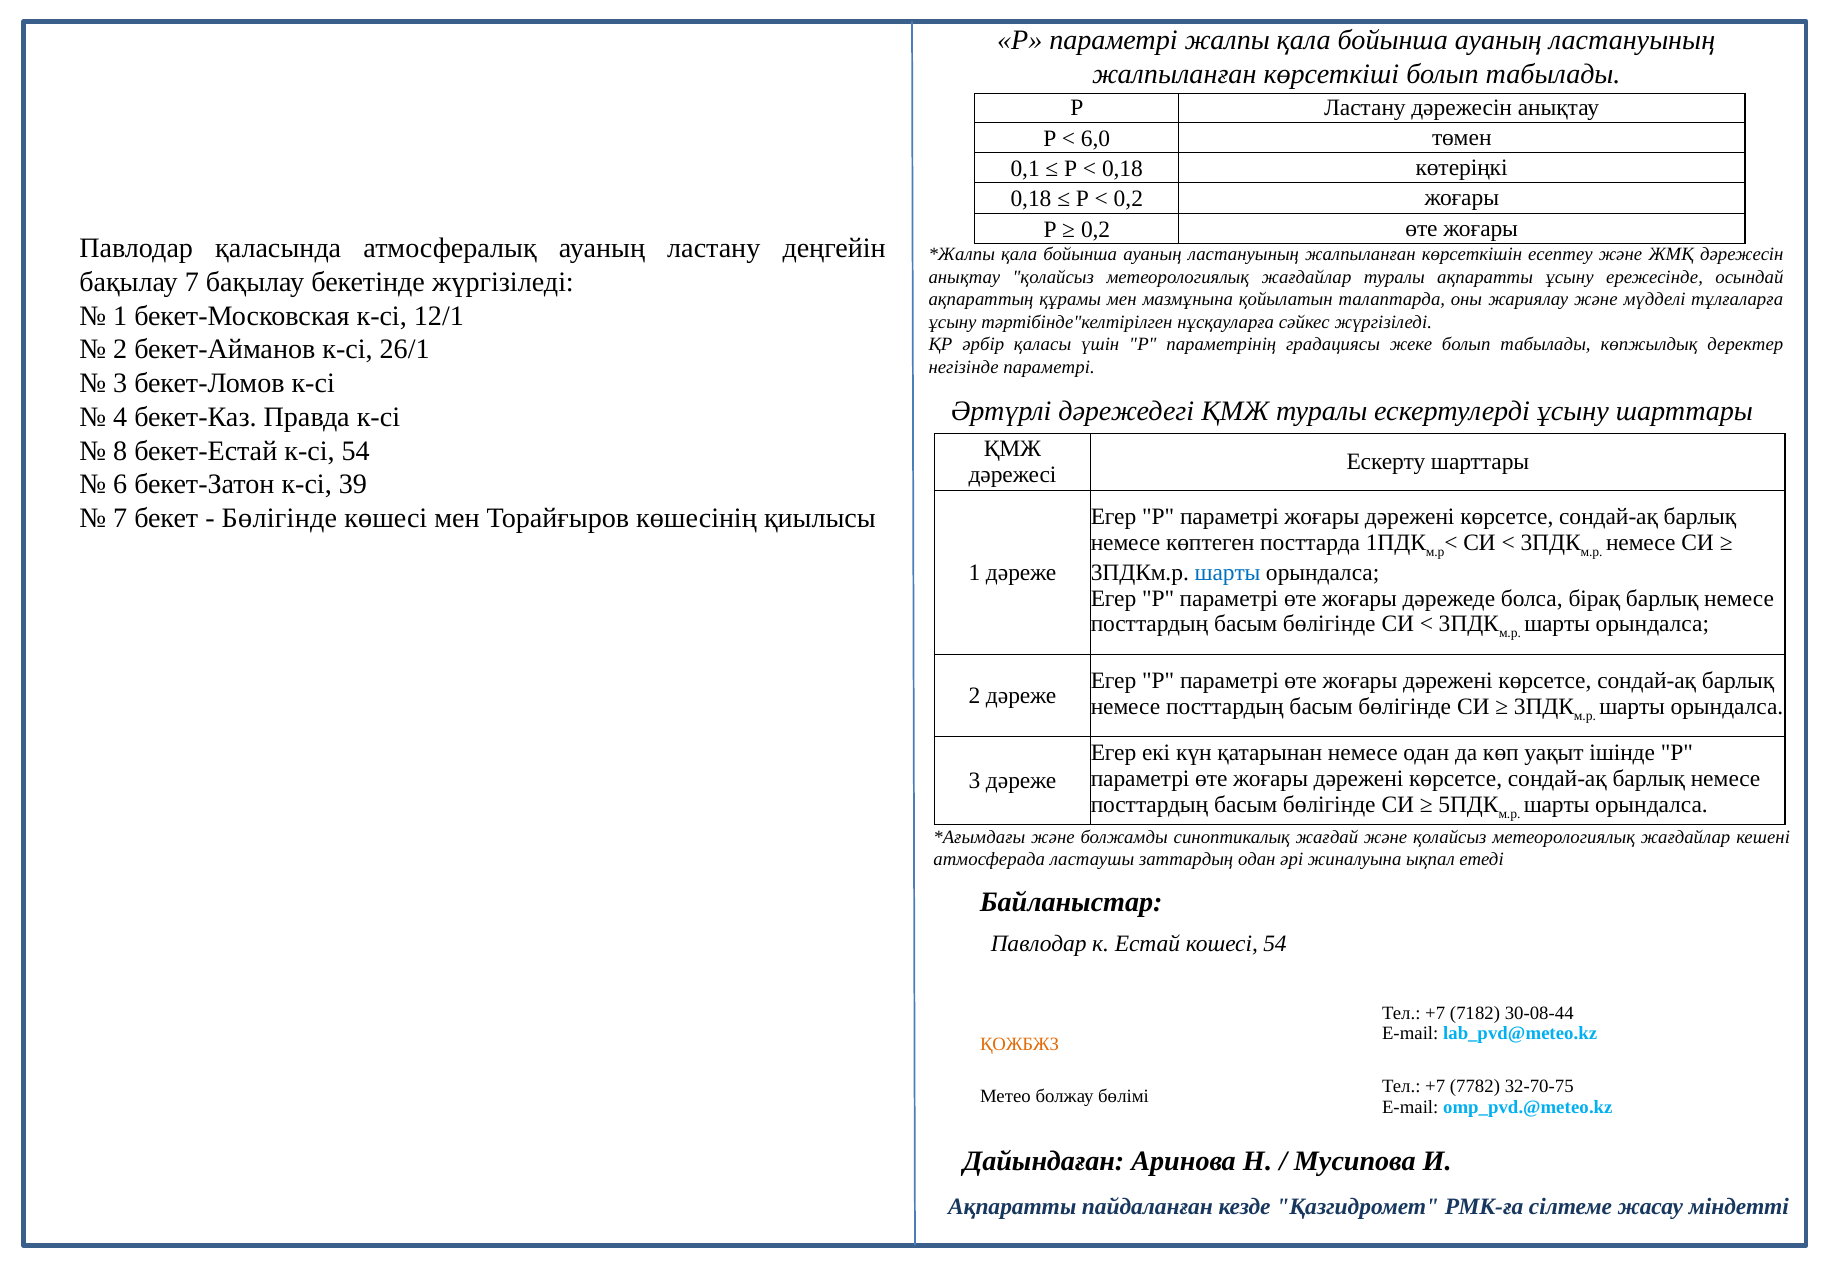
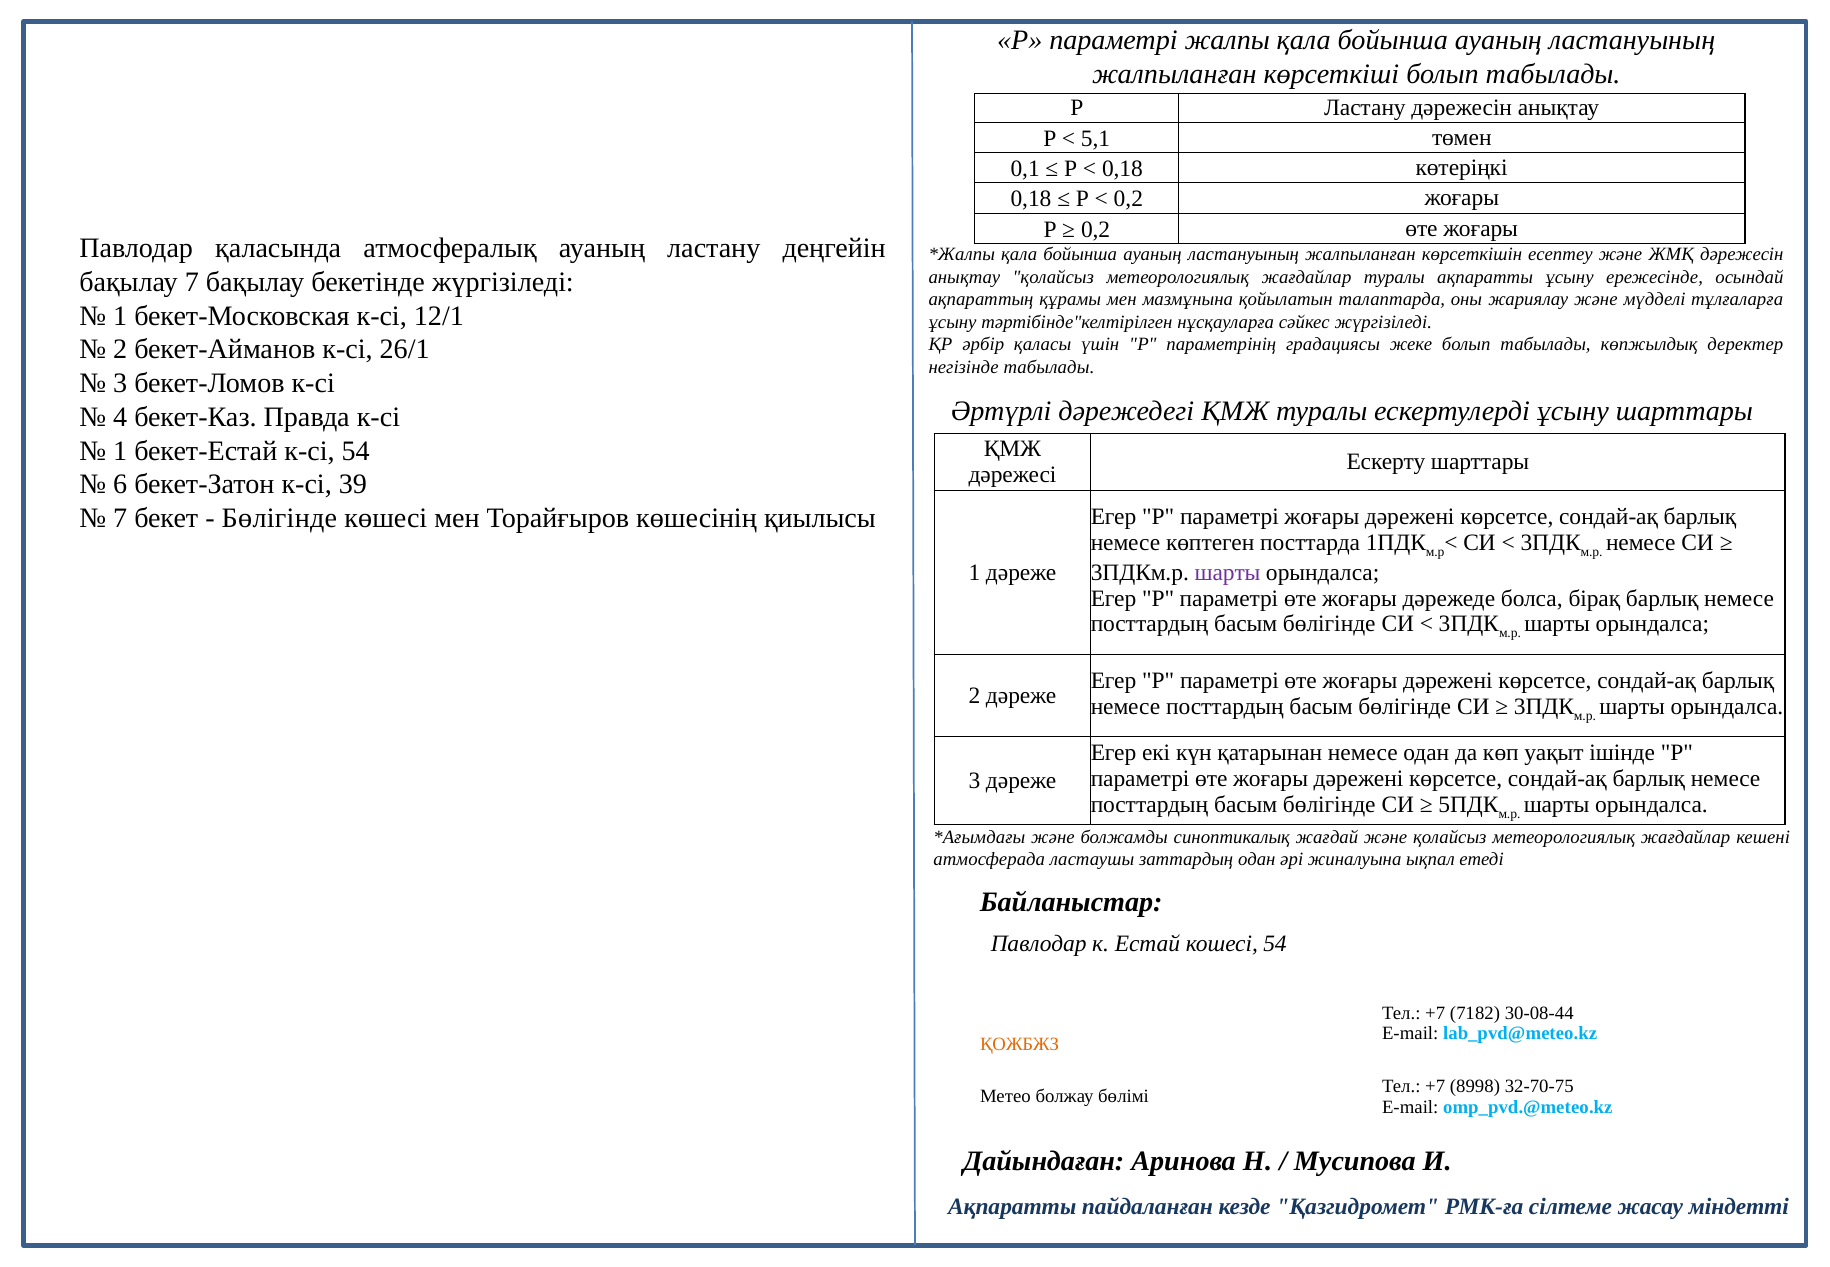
6,0: 6,0 -> 5,1
негізінде параметрі: параметрі -> табылады
8 at (120, 451): 8 -> 1
шарты at (1228, 572) colour: blue -> purple
7782: 7782 -> 8998
